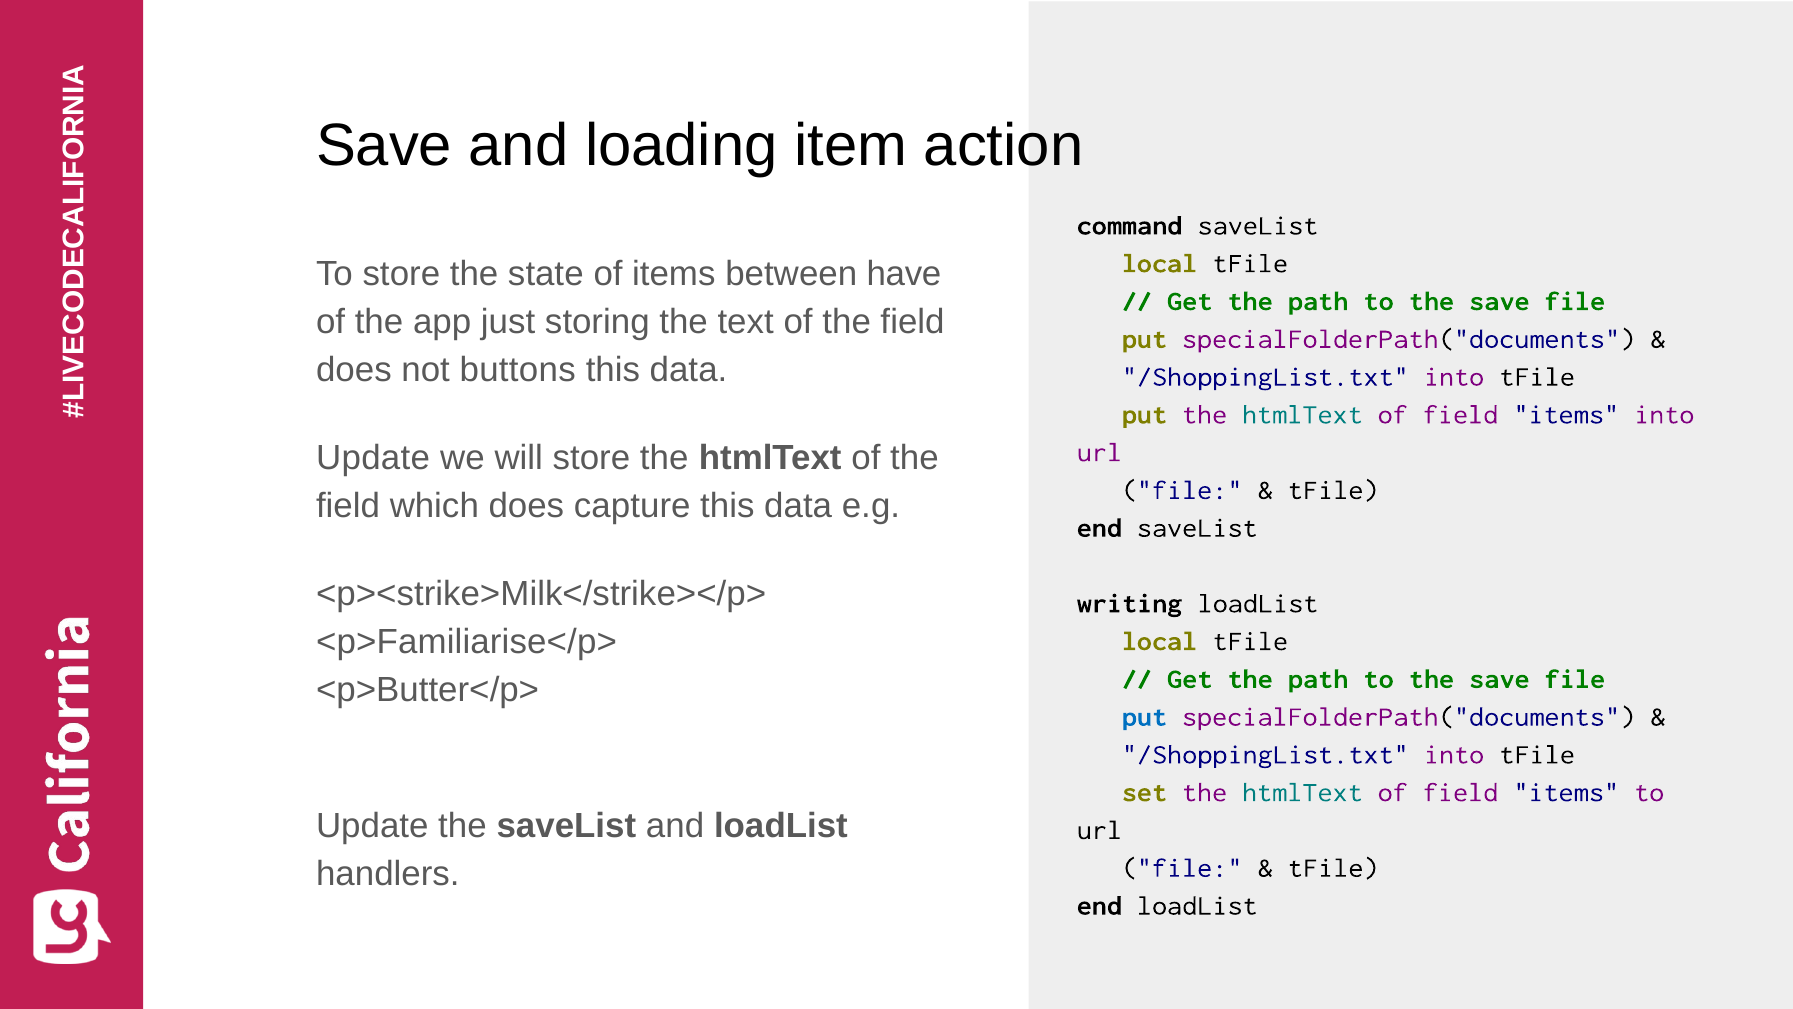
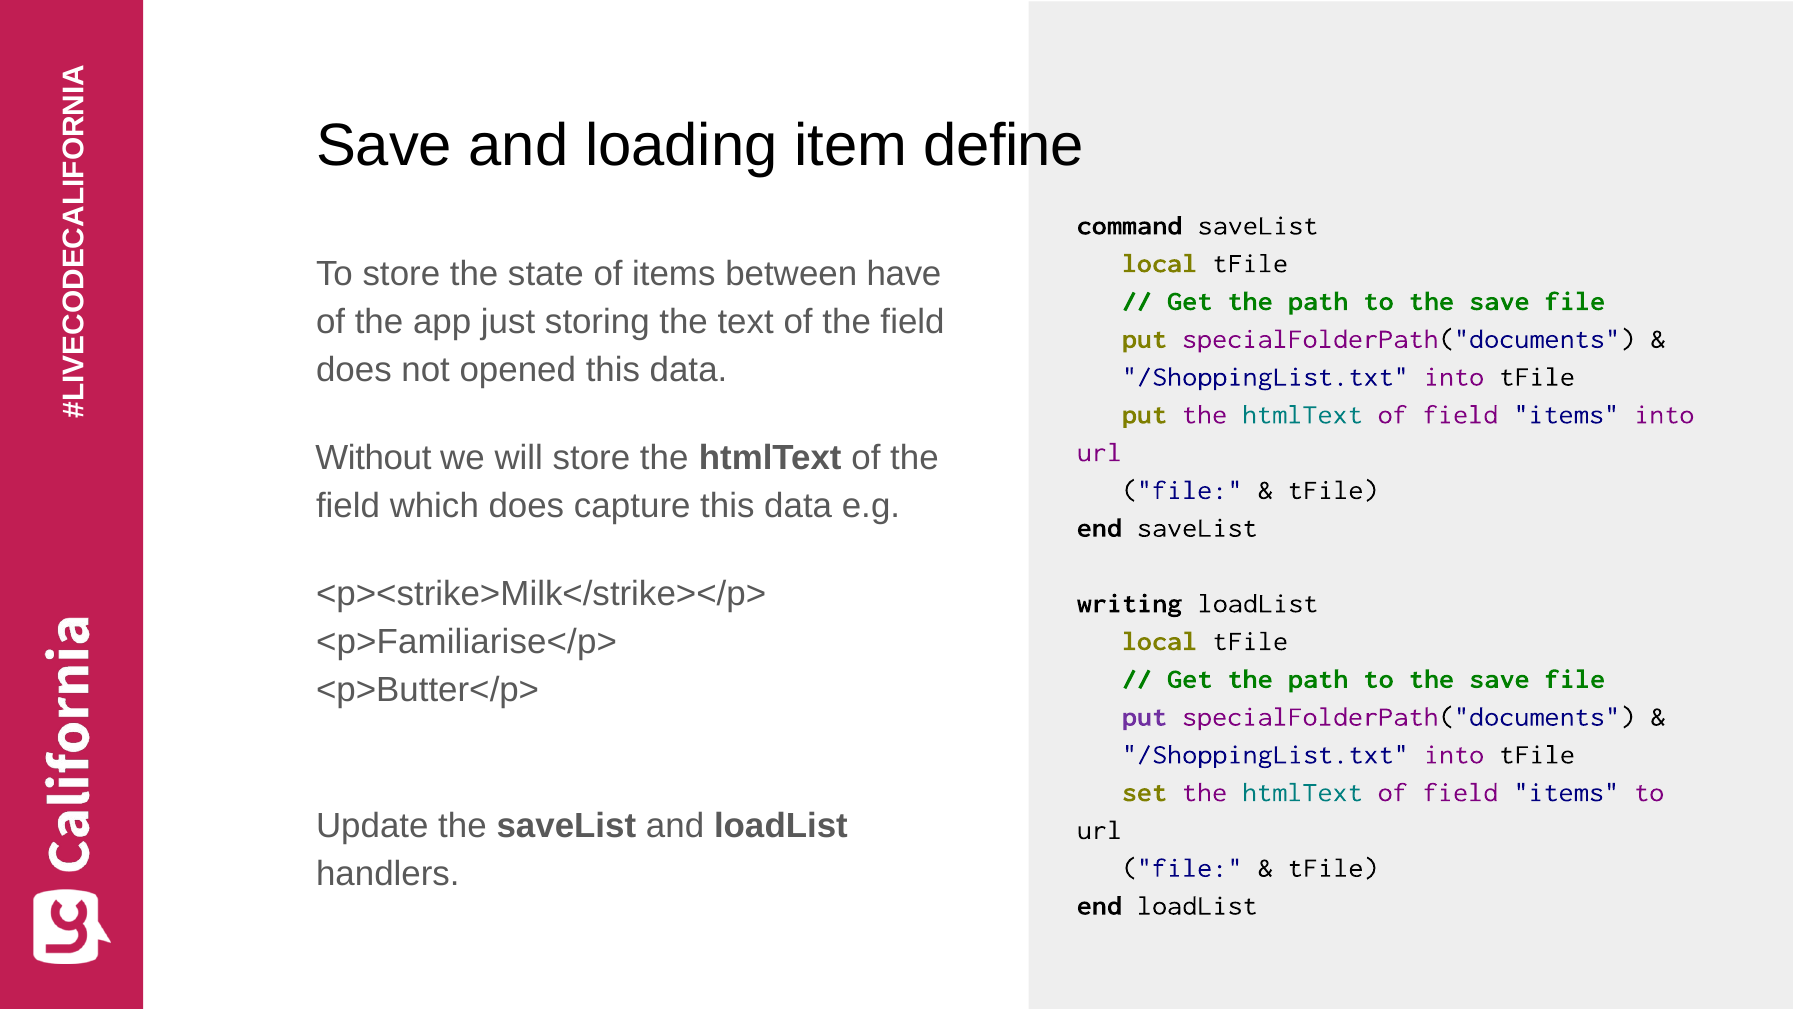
action: action -> define
buttons: buttons -> opened
Update at (373, 457): Update -> Without
put at (1145, 716) colour: blue -> purple
